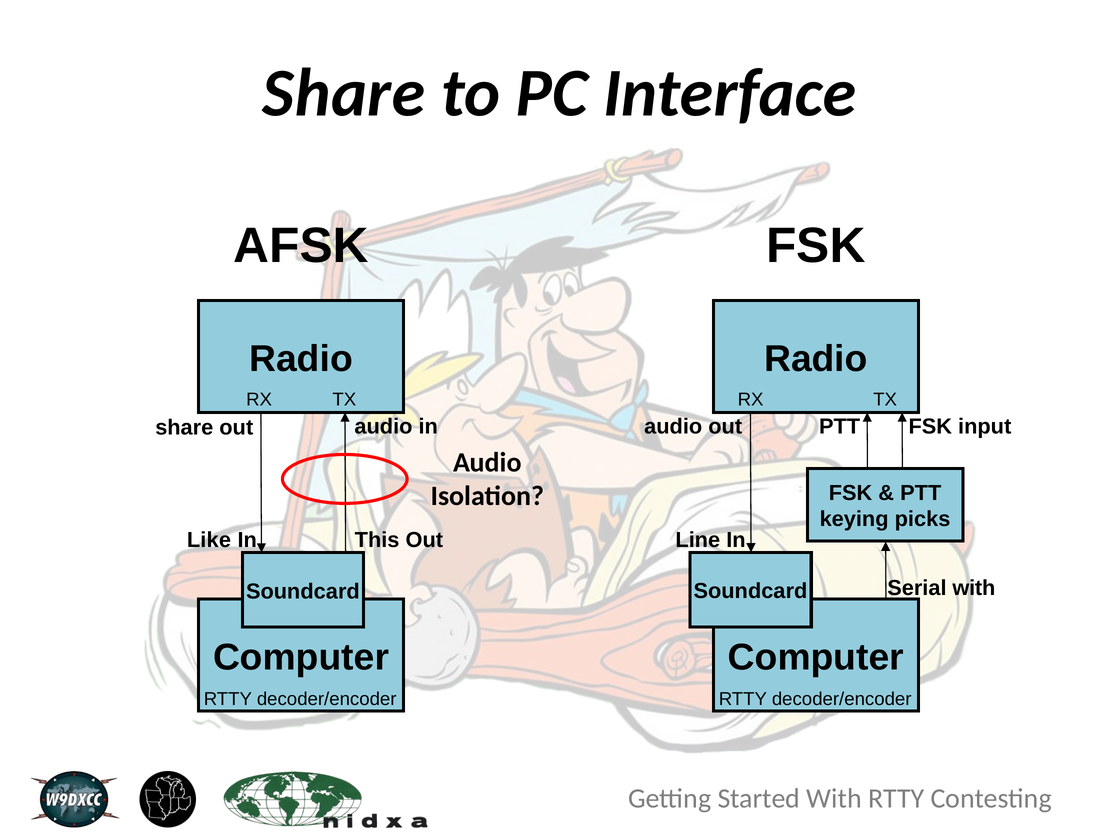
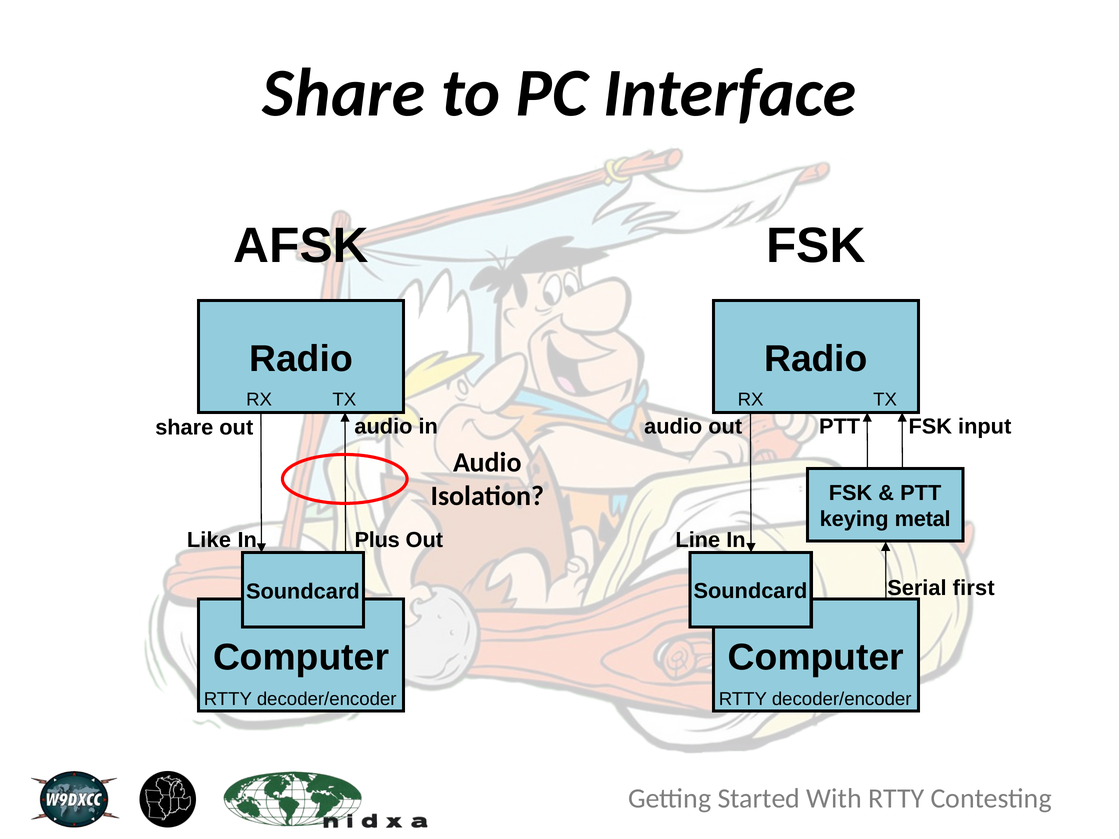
picks: picks -> metal
This: This -> Plus
Serial with: with -> first
